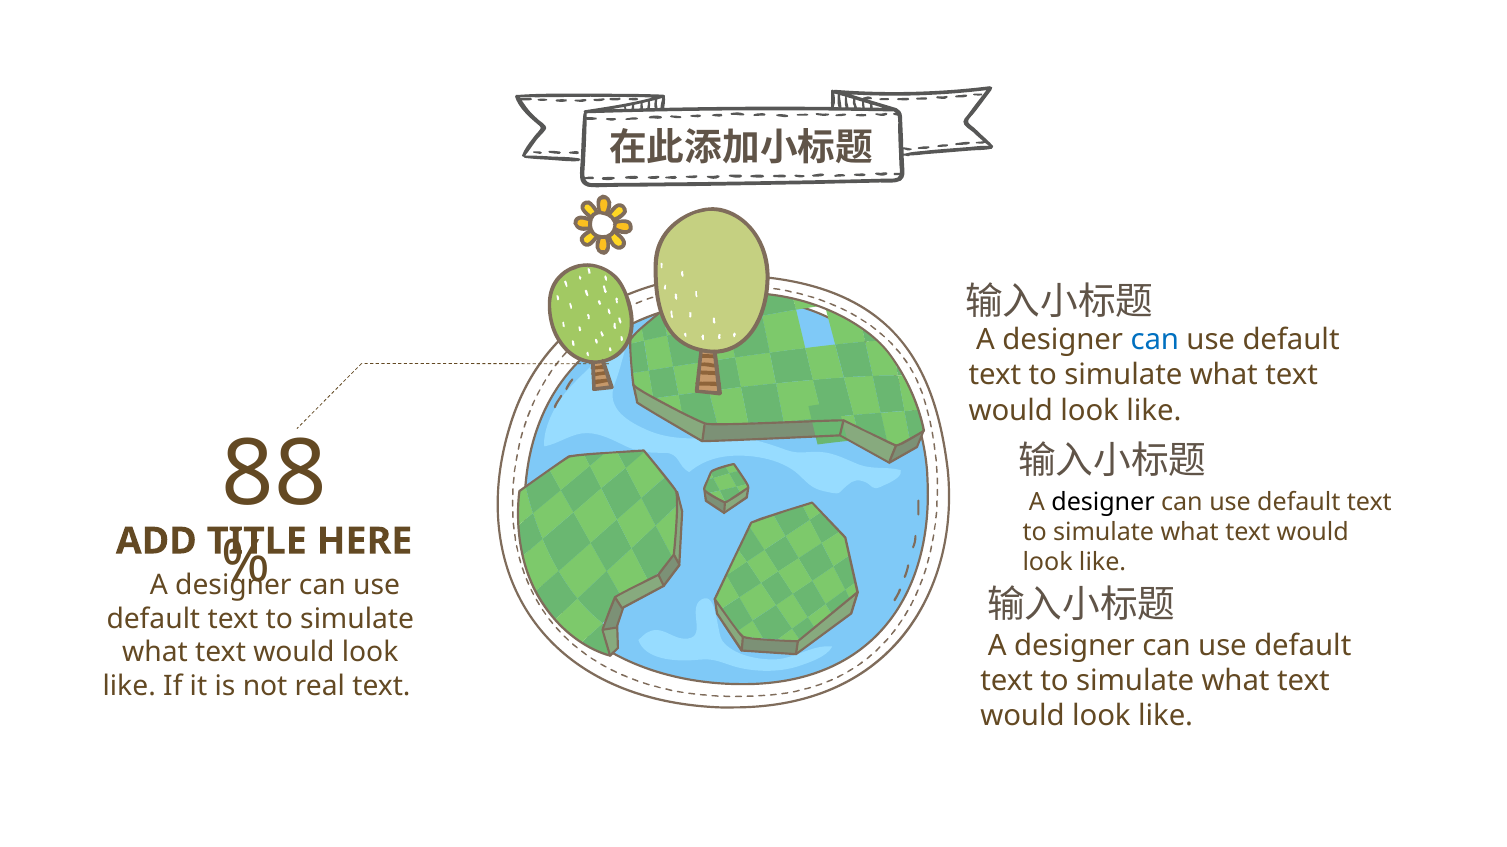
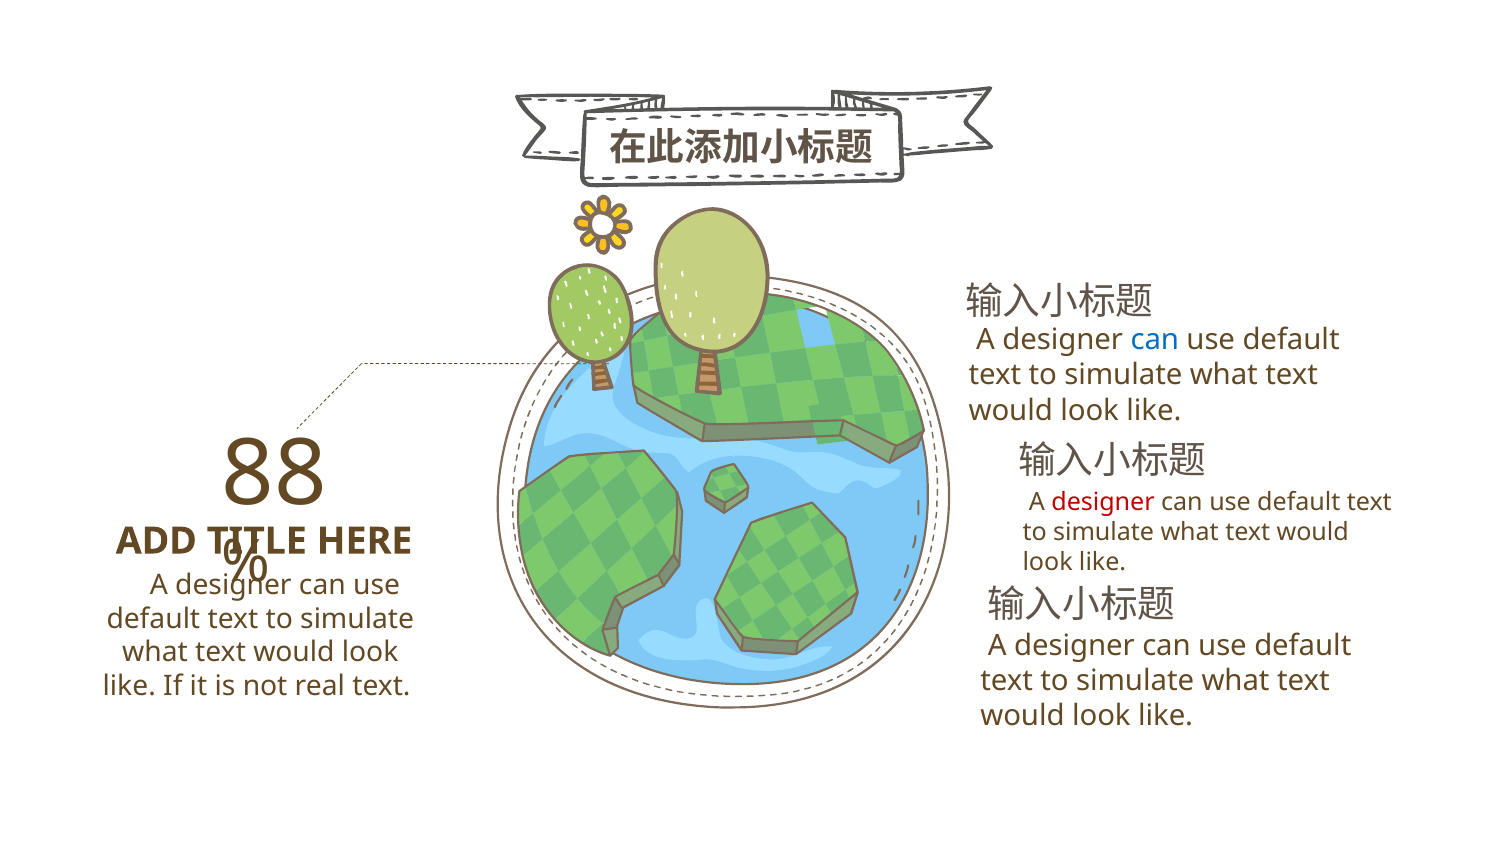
designer at (1103, 503) colour: black -> red
